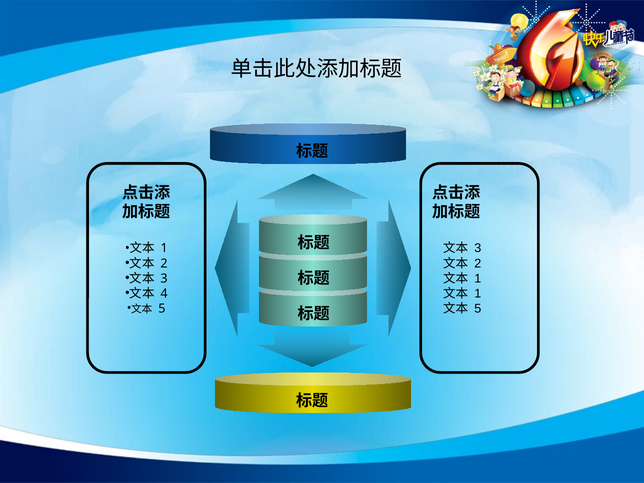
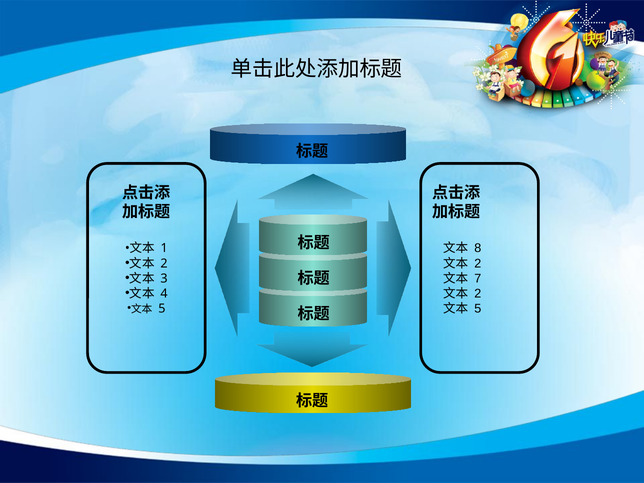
3 at (478, 248): 3 -> 8
1 at (478, 278): 1 -> 7
1 at (478, 293): 1 -> 2
